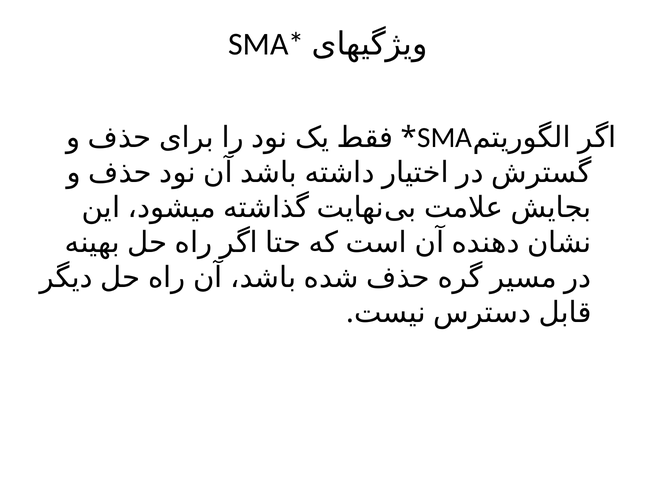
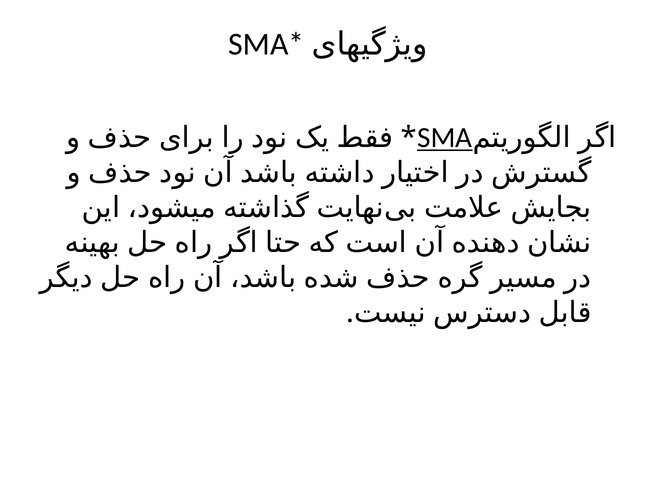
SMA underline: none -> present
